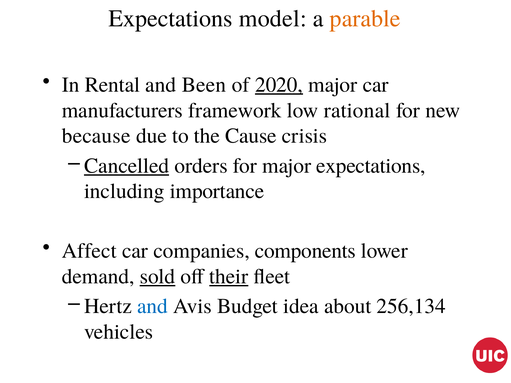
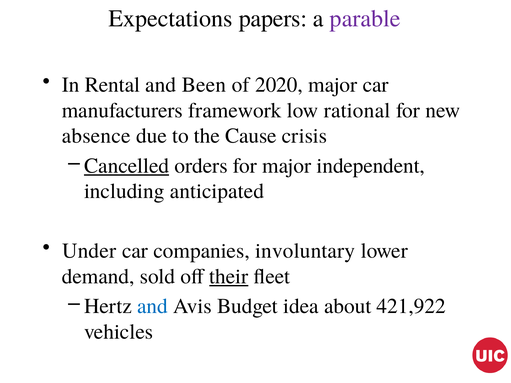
model: model -> papers
parable colour: orange -> purple
2020 underline: present -> none
because: because -> absence
major expectations: expectations -> independent
importance: importance -> anticipated
Affect: Affect -> Under
components: components -> involuntary
sold underline: present -> none
256,134: 256,134 -> 421,922
